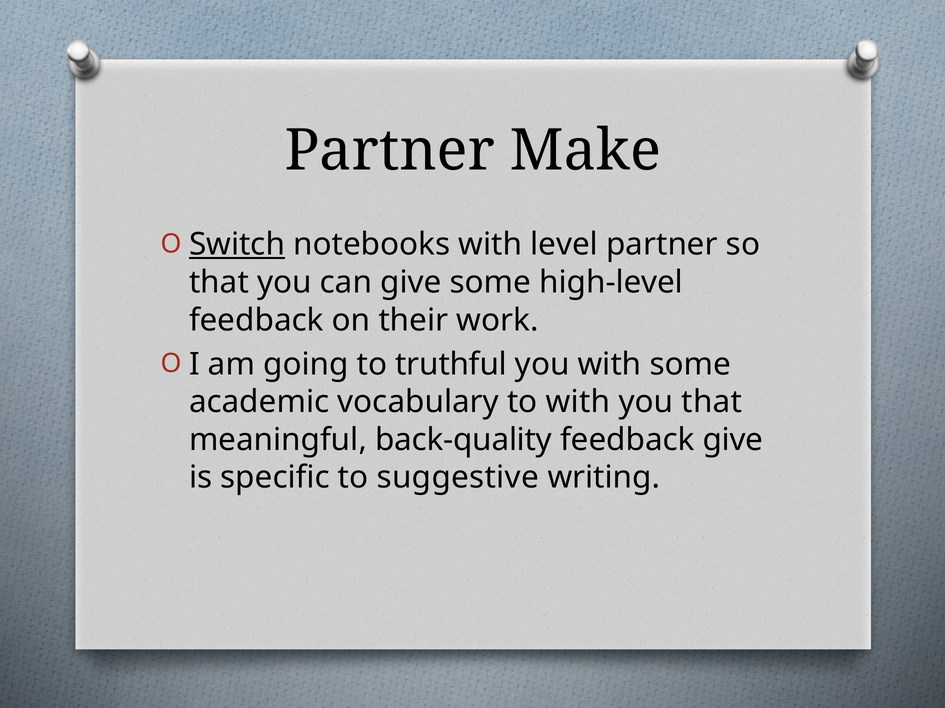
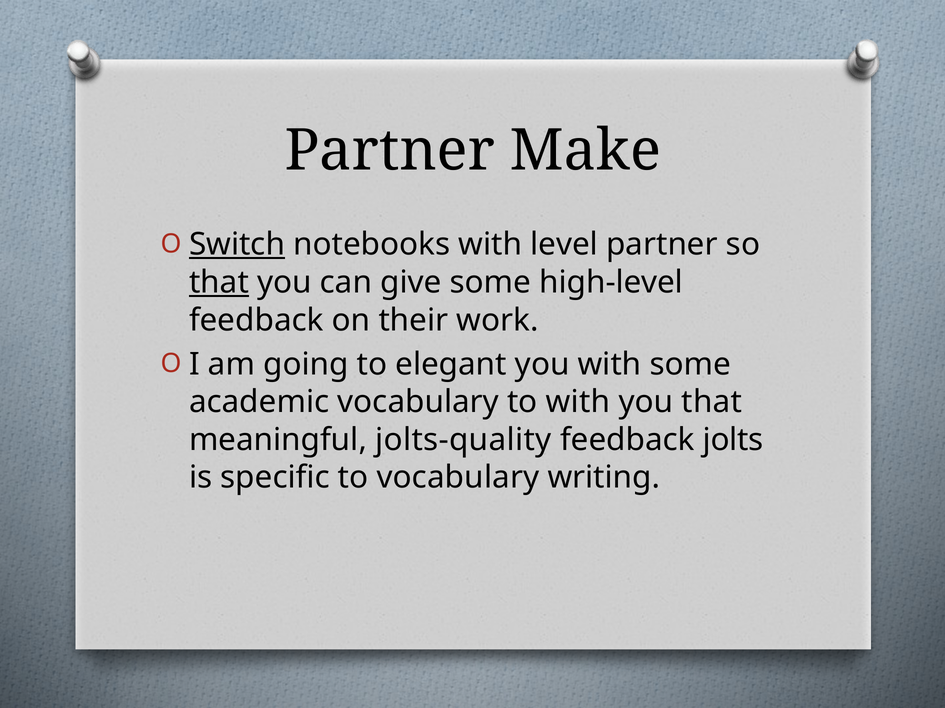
that at (219, 283) underline: none -> present
truthful: truthful -> elegant
back-quality: back-quality -> jolts-quality
feedback give: give -> jolts
to suggestive: suggestive -> vocabulary
